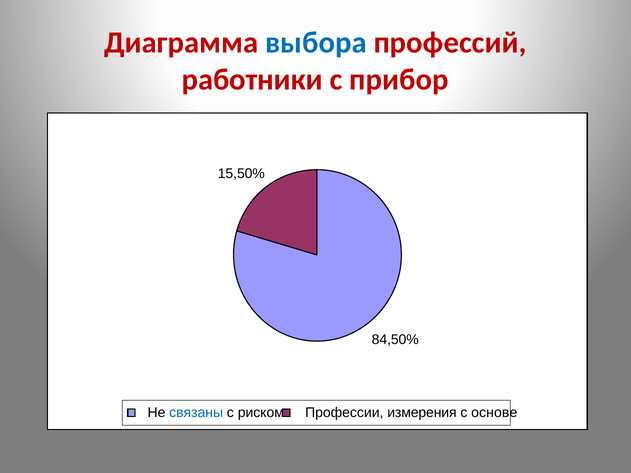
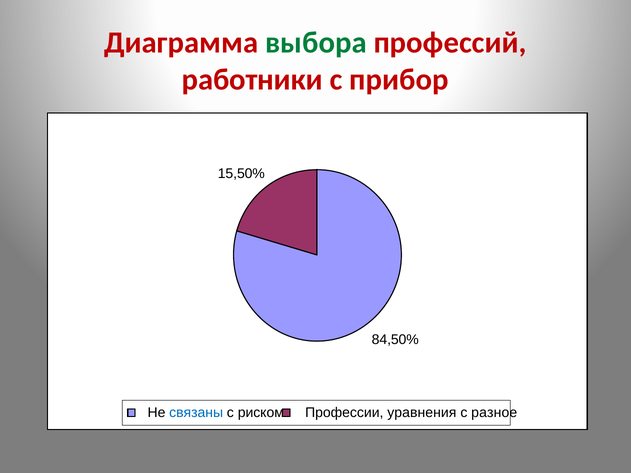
выбора colour: blue -> green
измерения: измерения -> уравнения
основе: основе -> разное
